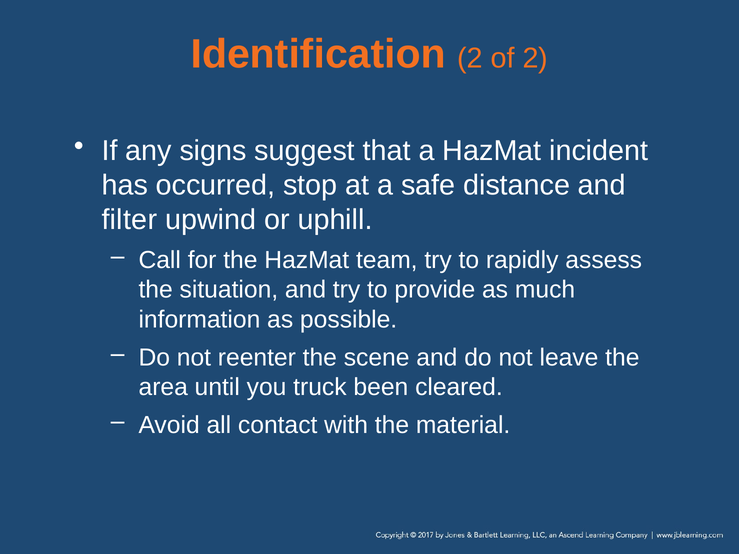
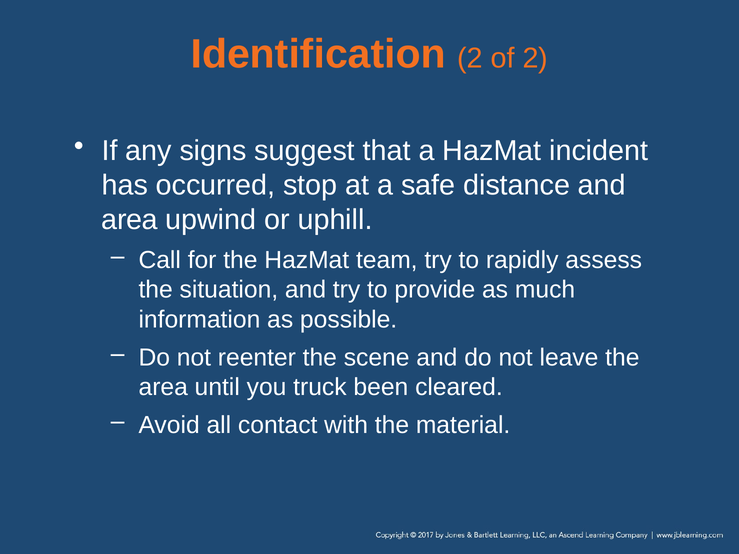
filter at (129, 220): filter -> area
